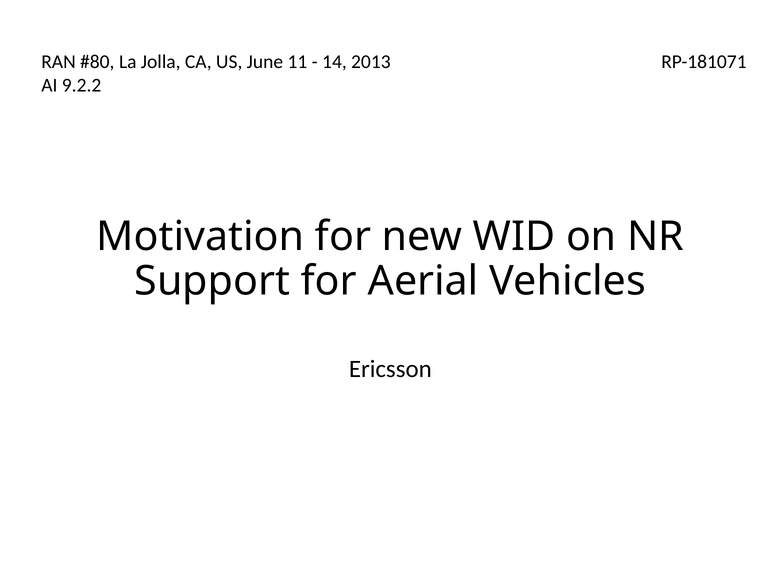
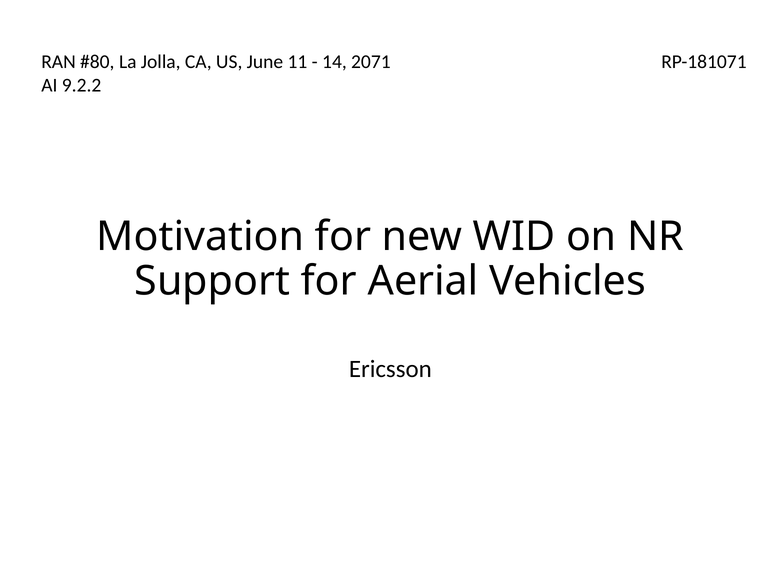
2013: 2013 -> 2071
